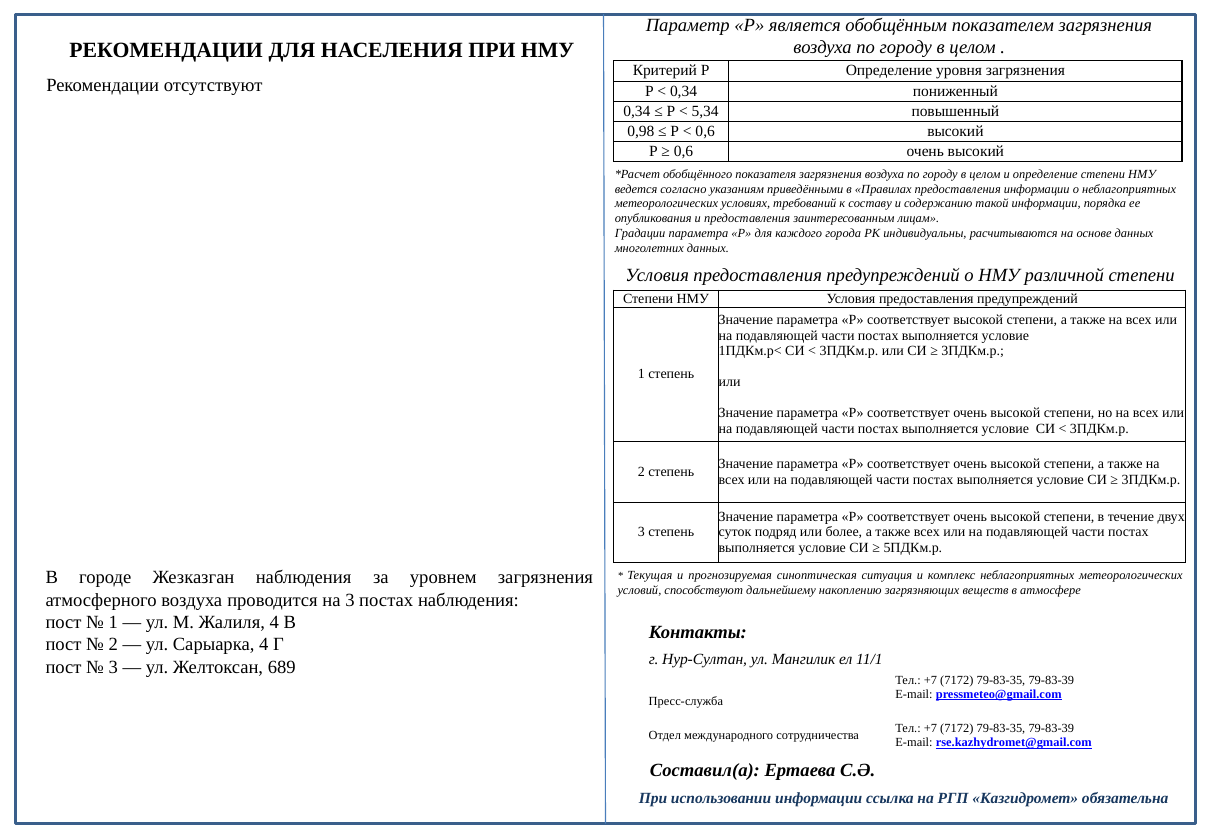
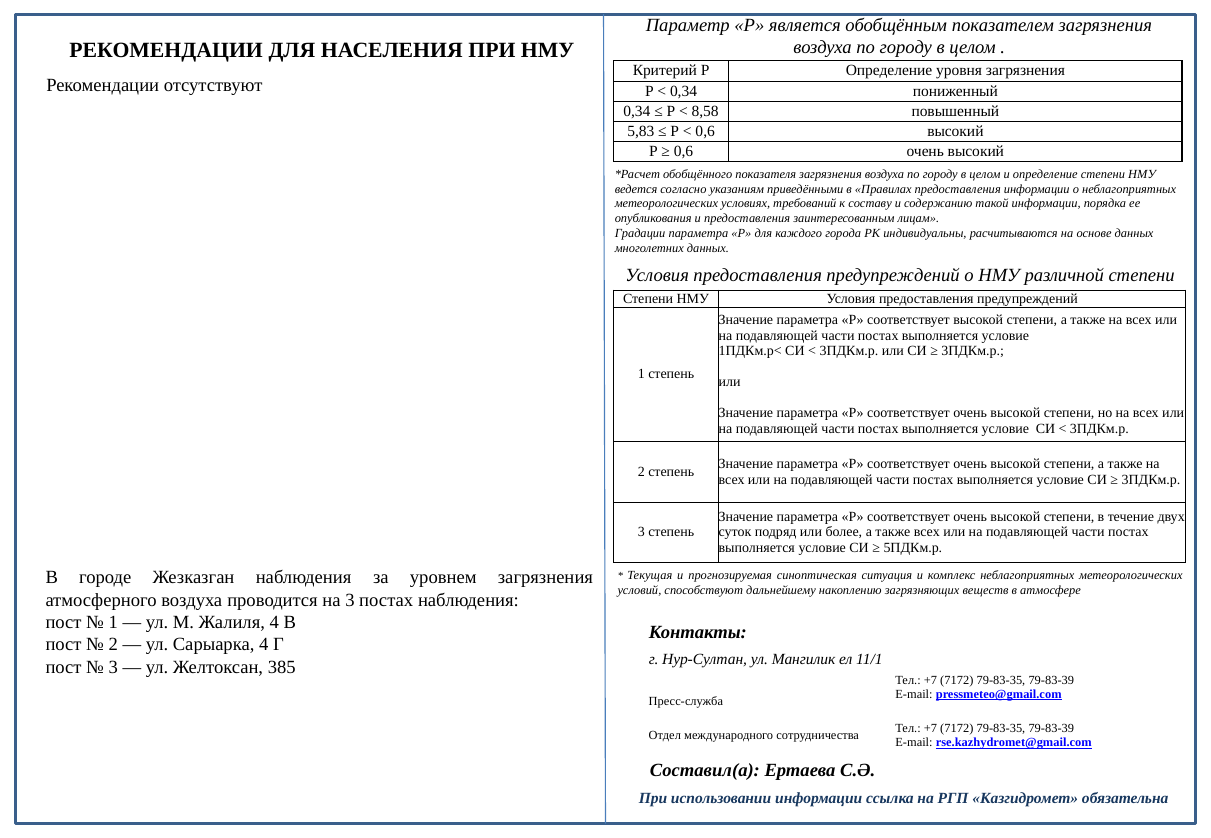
5,34: 5,34 -> 8,58
0,98: 0,98 -> 5,83
689: 689 -> 385
